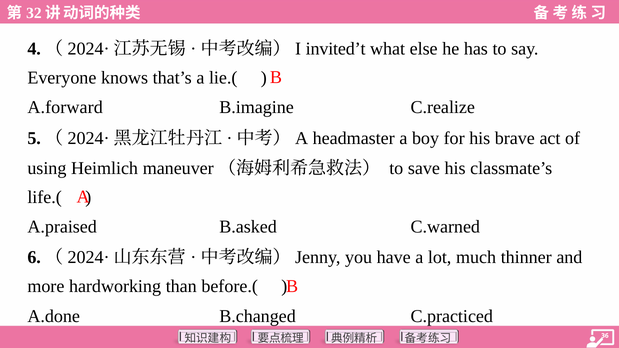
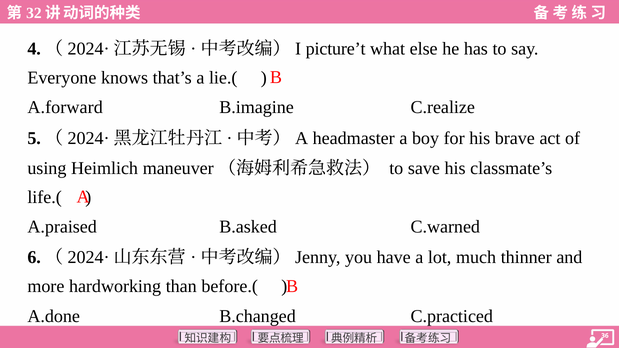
invited’t: invited’t -> picture’t
